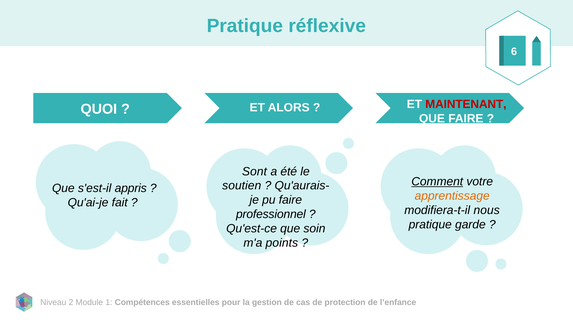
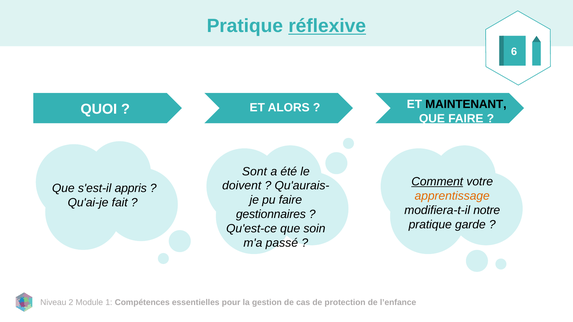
réflexive underline: none -> present
MAINTENANT colour: red -> black
soutien: soutien -> doivent
nous: nous -> notre
professionnel: professionnel -> gestionnaires
points: points -> passé
